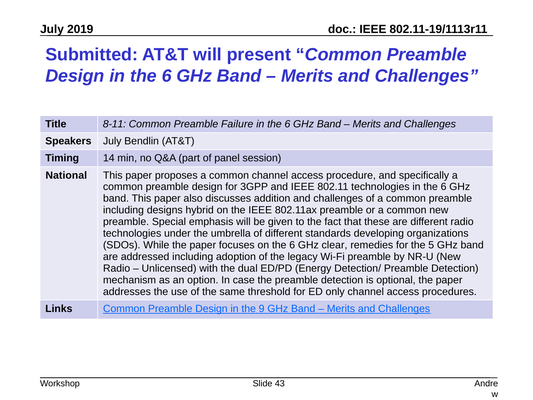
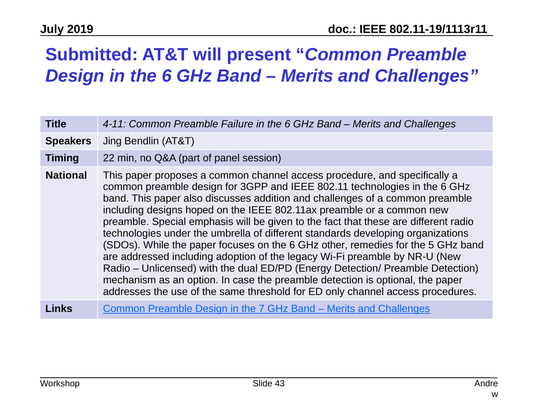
8-11: 8-11 -> 4-11
Speakers July: July -> Jing
14: 14 -> 22
hybrid: hybrid -> hoped
clear: clear -> other
9: 9 -> 7
